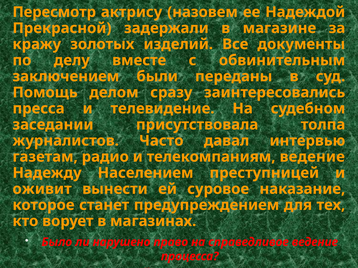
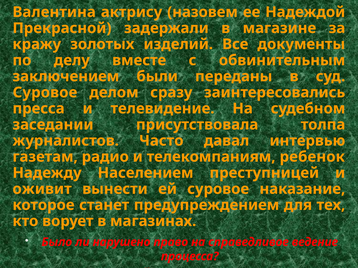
Пересмотр: Пересмотр -> Валентина
Помощь at (45, 93): Помощь -> Суровое
телекомпаниям ведение: ведение -> ребенок
